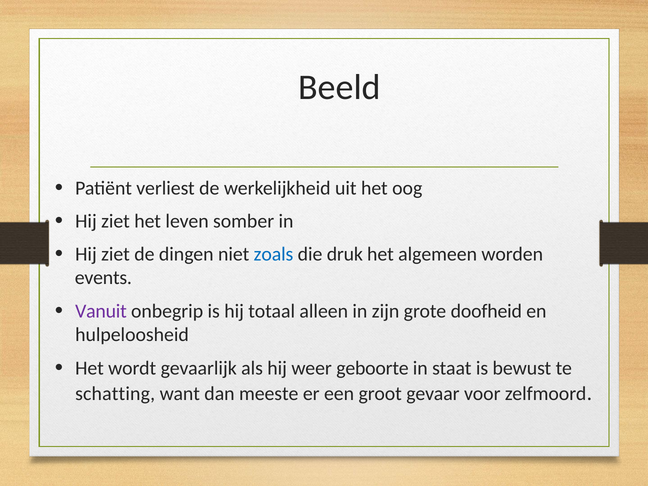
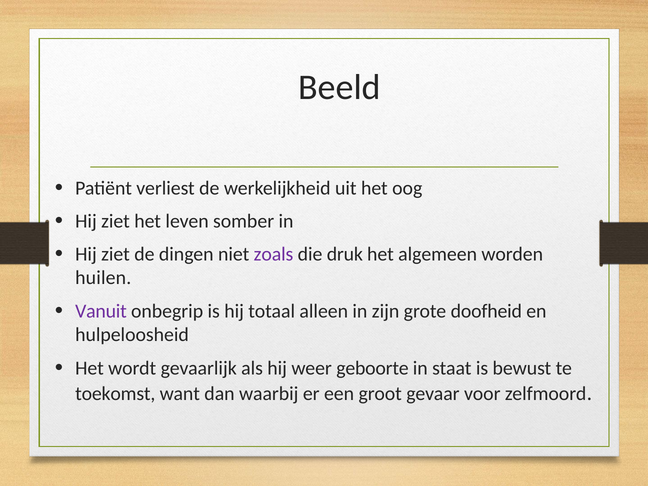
zoals colour: blue -> purple
events: events -> huilen
schatting: schatting -> toekomst
meeste: meeste -> waarbij
